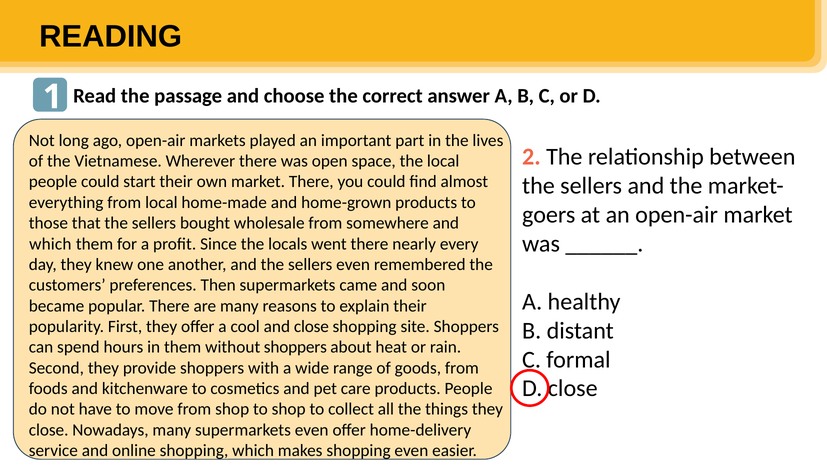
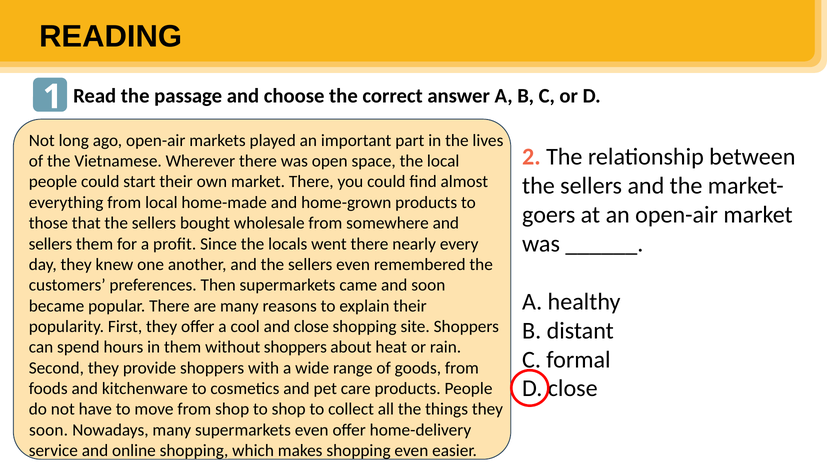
which at (50, 244): which -> sellers
close at (49, 430): close -> soon
